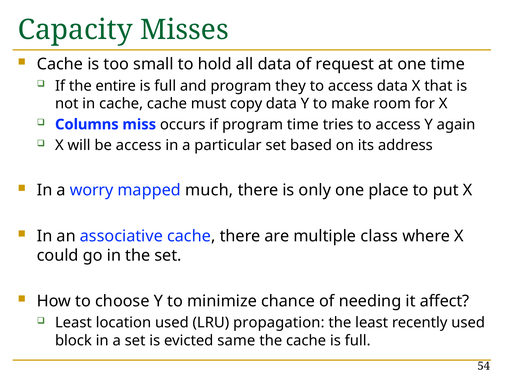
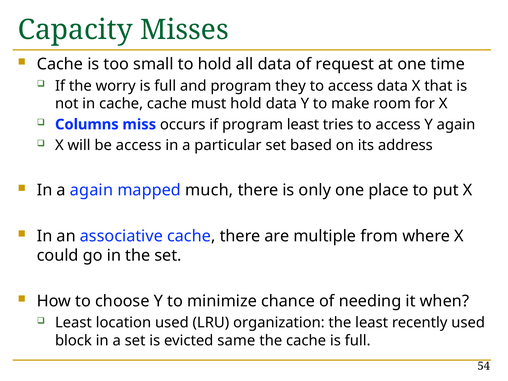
entire: entire -> worry
must copy: copy -> hold
program time: time -> least
a worry: worry -> again
class: class -> from
affect: affect -> when
propagation: propagation -> organization
